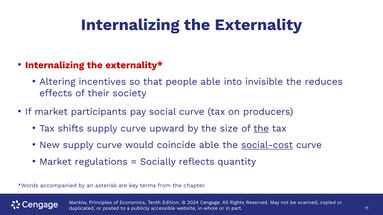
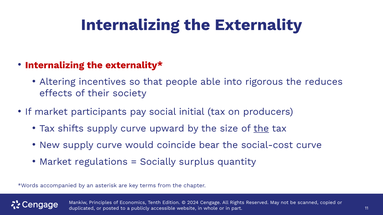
invisible: invisible -> rigorous
social curve: curve -> initial
coincide able: able -> bear
social-cost underline: present -> none
reflects: reflects -> surplus
